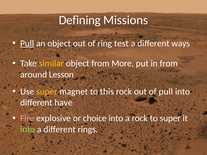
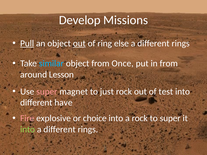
Defining: Defining -> Develop
out at (79, 43) underline: none -> present
test: test -> else
ways at (181, 43): ways -> rings
similar colour: yellow -> light blue
More: More -> Once
super at (47, 92) colour: yellow -> pink
this: this -> just
of pull: pull -> test
